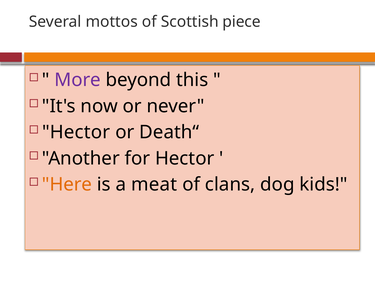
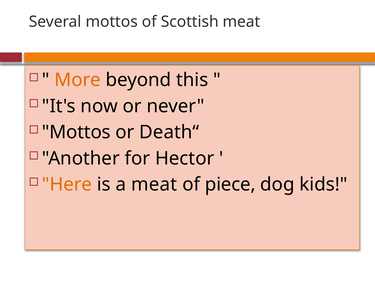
Scottish piece: piece -> meat
More colour: purple -> orange
Hector at (76, 132): Hector -> Mottos
clans: clans -> piece
